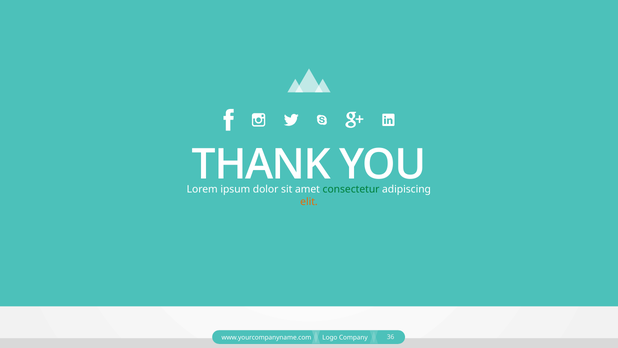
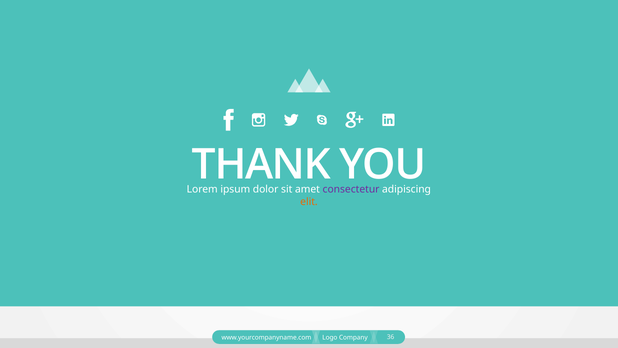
consectetur colour: green -> purple
